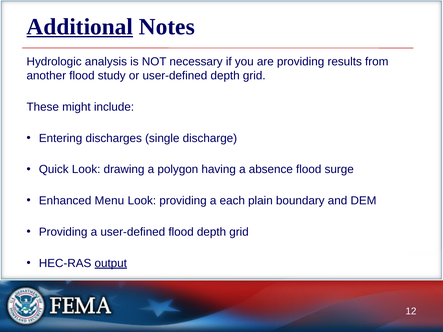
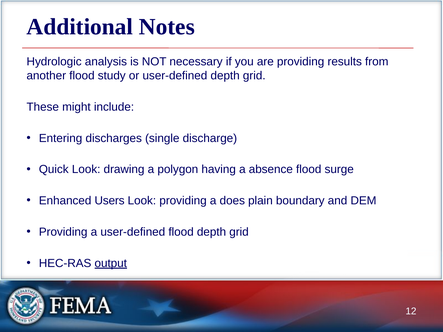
Additional underline: present -> none
Menu: Menu -> Users
each: each -> does
